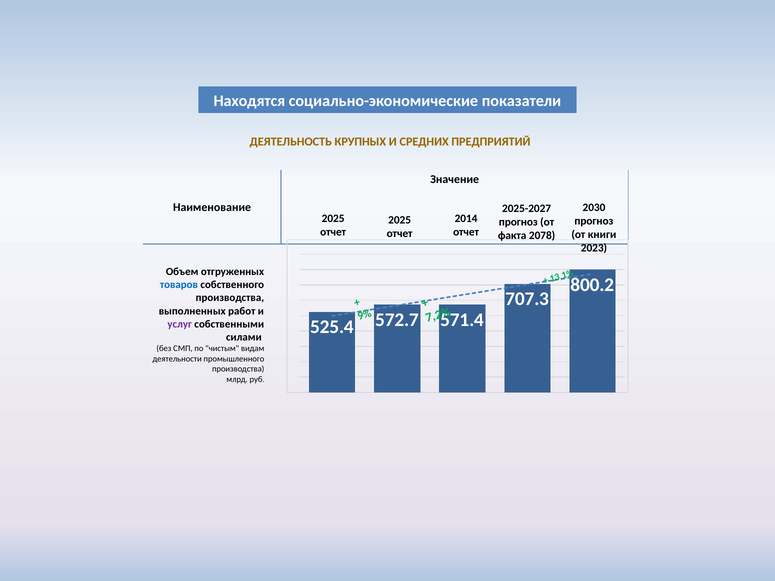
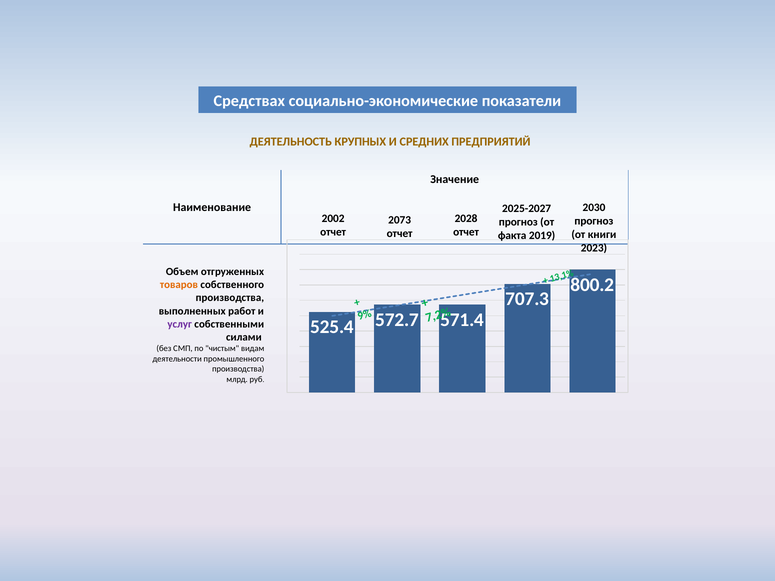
Находятся: Находятся -> Средствах
2025 at (333, 219): 2025 -> 2002
2014: 2014 -> 2028
2025 at (400, 220): 2025 -> 2073
2078: 2078 -> 2019
товаров colour: blue -> orange
